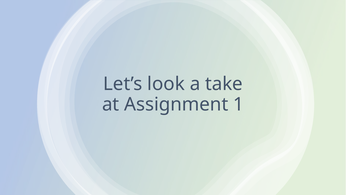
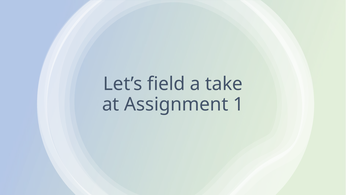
look: look -> field
